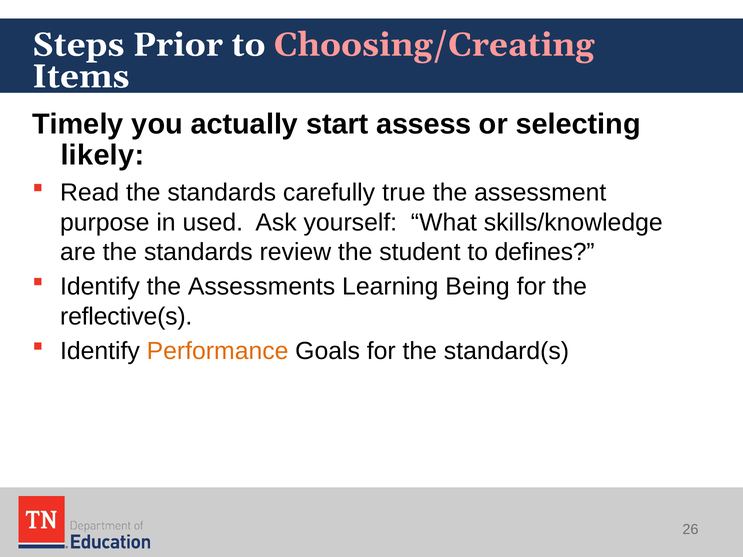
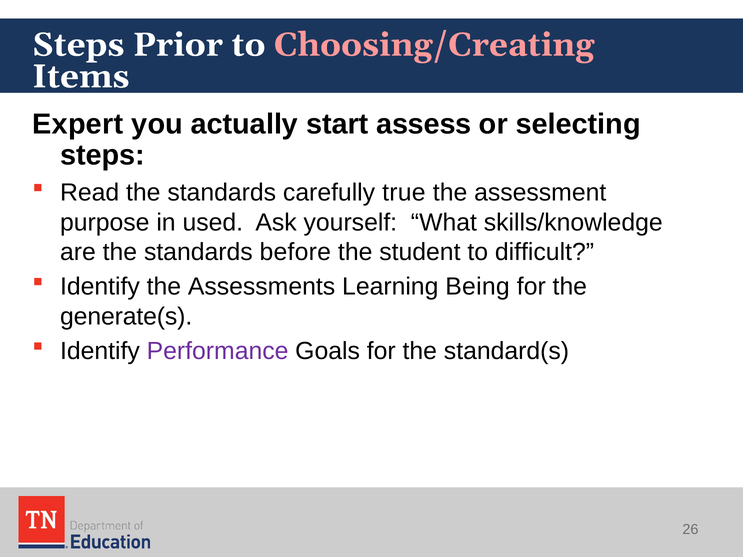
Timely: Timely -> Expert
likely at (102, 156): likely -> steps
review: review -> before
defines: defines -> difficult
reflective(s: reflective(s -> generate(s
Performance colour: orange -> purple
